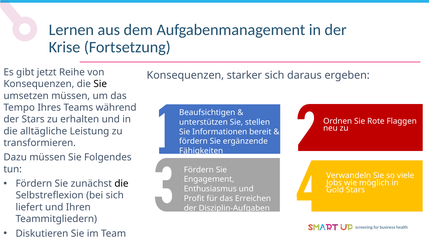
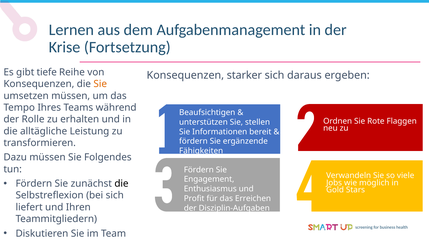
jetzt: jetzt -> tiefe
Sie at (100, 84) colour: black -> orange
der Stars: Stars -> Rolle
